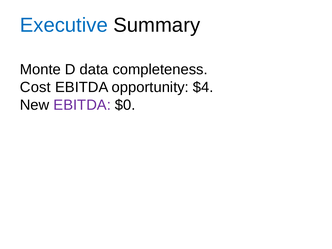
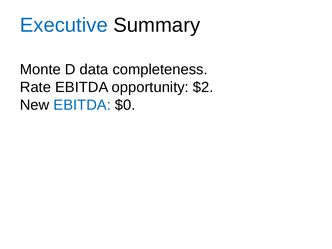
Cost: Cost -> Rate
$4: $4 -> $2
EBITDA at (82, 105) colour: purple -> blue
